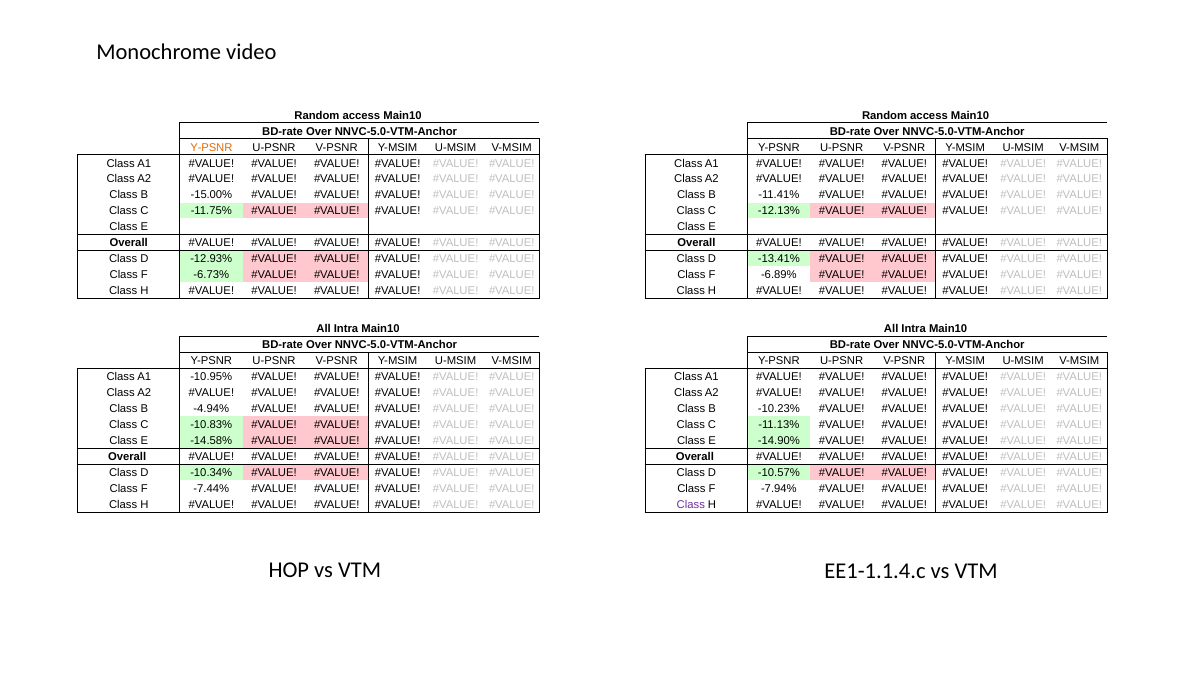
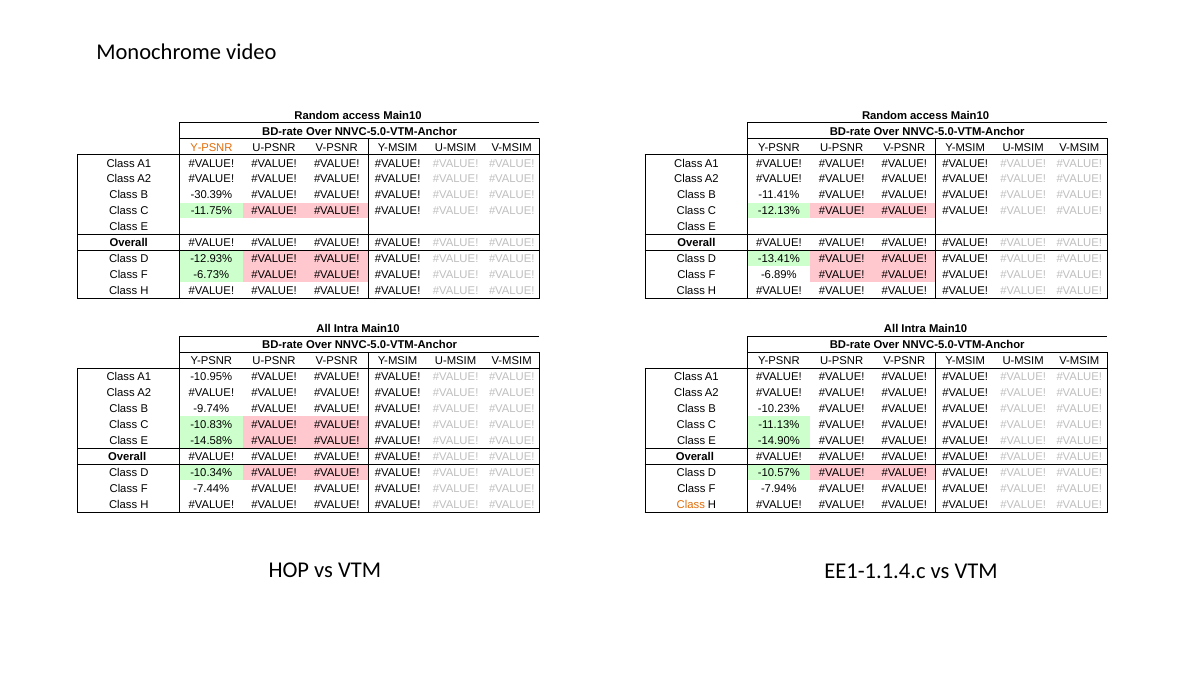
-15.00%: -15.00% -> -30.39%
-4.94%: -4.94% -> -9.74%
Class at (691, 505) colour: purple -> orange
